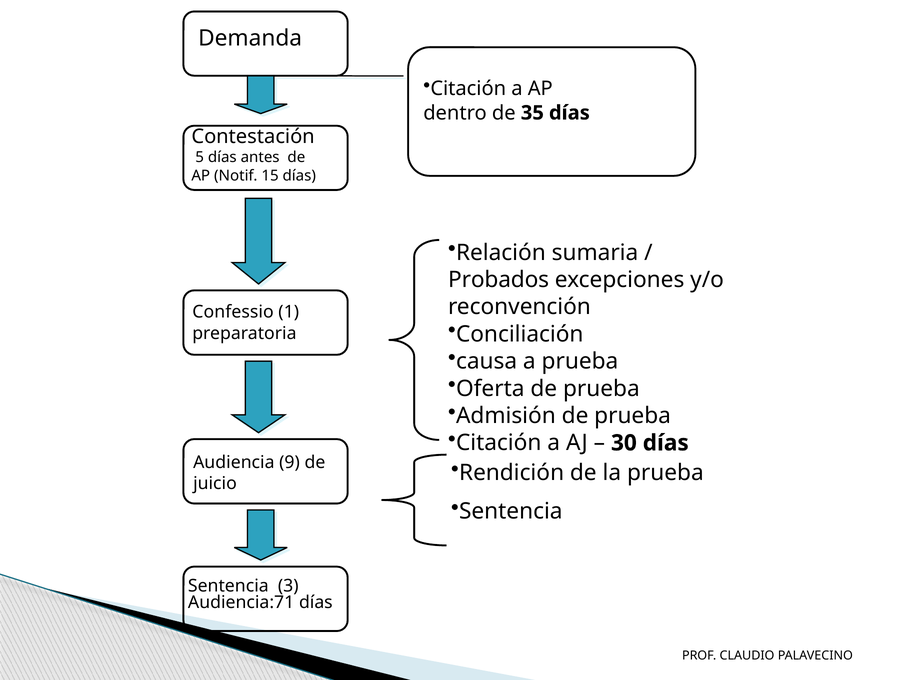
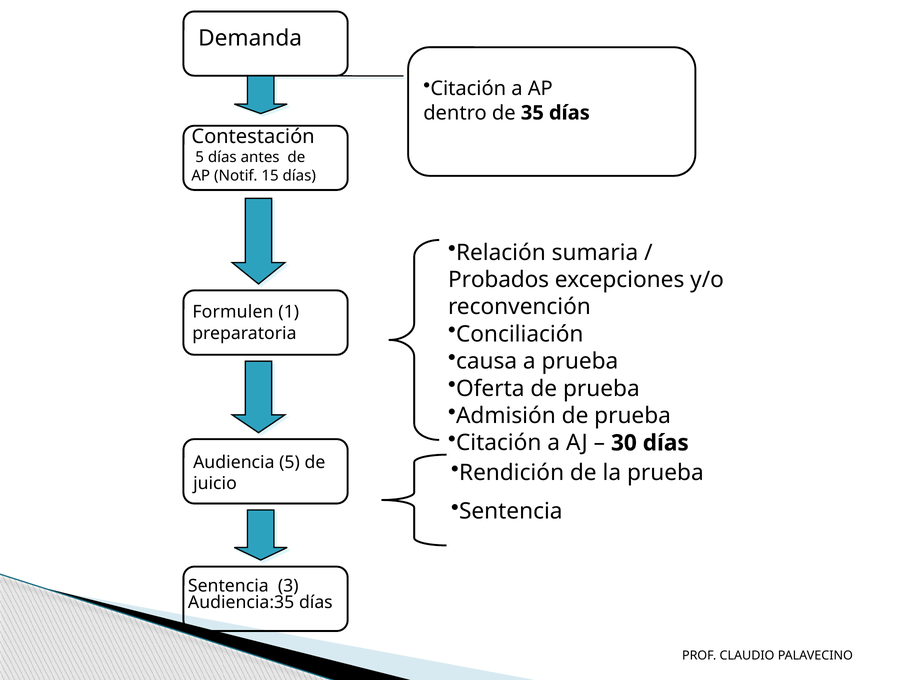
Confessio: Confessio -> Formulen
Audiencia 9: 9 -> 5
Audiencia:71: Audiencia:71 -> Audiencia:35
